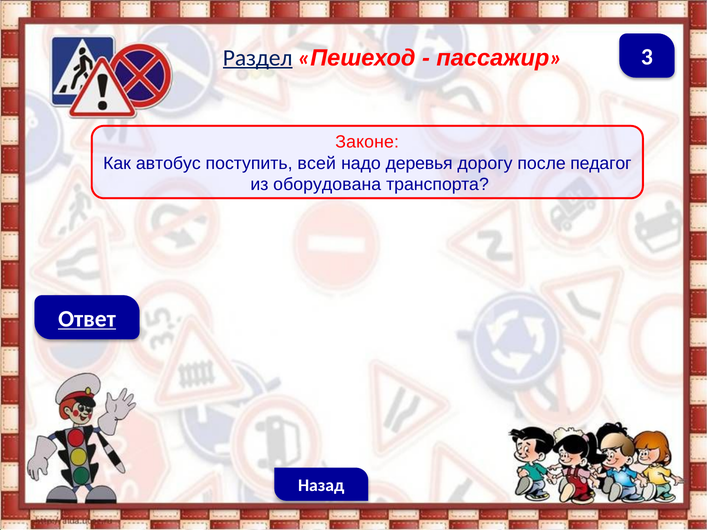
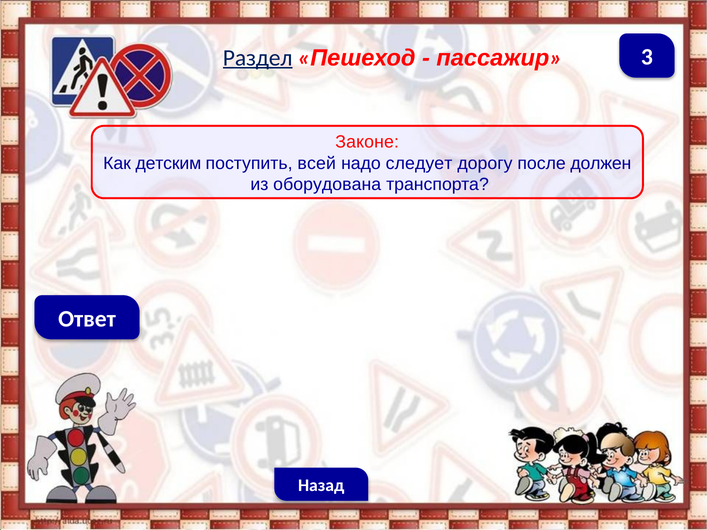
автобус: автобус -> детским
деревья: деревья -> следует
педагог: педагог -> должен
Ответ underline: present -> none
